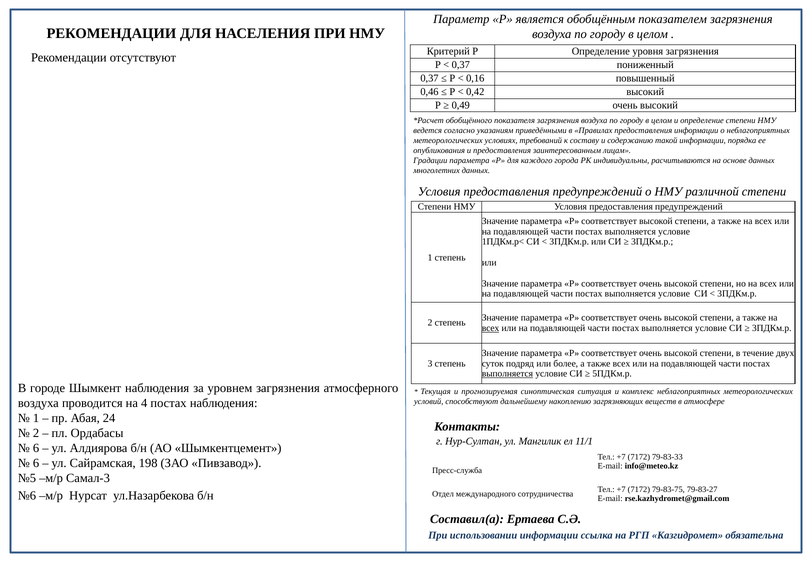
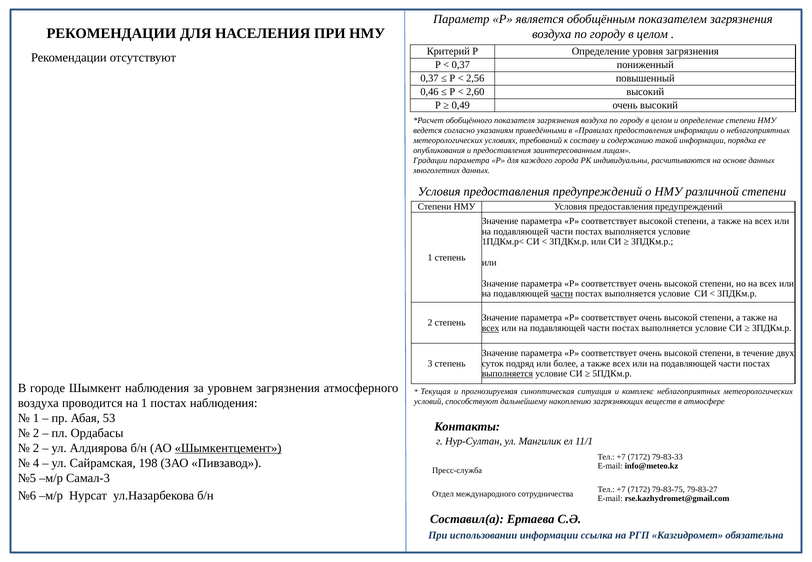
0,16: 0,16 -> 2,56
0,42: 0,42 -> 2,60
части at (562, 294) underline: none -> present
на 4: 4 -> 1
24: 24 -> 53
6 at (36, 448): 6 -> 2
Шымкентцемент underline: none -> present
6 at (36, 463): 6 -> 4
